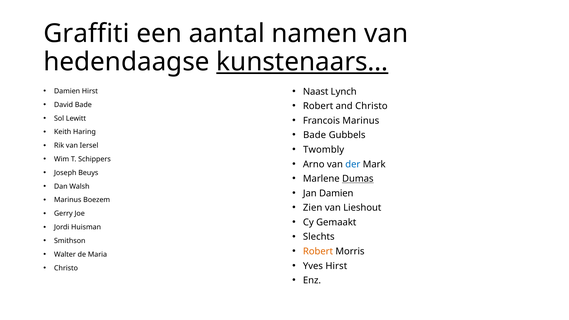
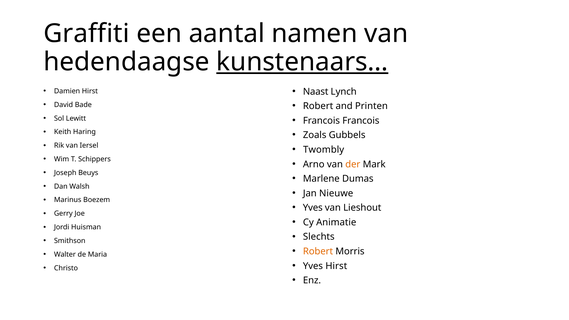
and Christo: Christo -> Printen
Francois Marinus: Marinus -> Francois
Bade at (315, 135): Bade -> Zoals
der colour: blue -> orange
Dumas underline: present -> none
Jan Damien: Damien -> Nieuwe
Zien at (313, 208): Zien -> Yves
Gemaakt: Gemaakt -> Animatie
